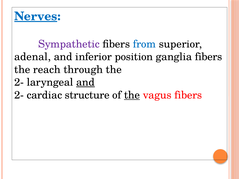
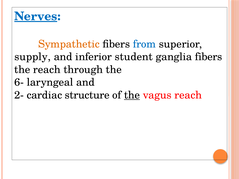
Sympathetic colour: purple -> orange
adenal: adenal -> supply
position: position -> student
2- at (19, 82): 2- -> 6-
and at (85, 82) underline: present -> none
vagus fibers: fibers -> reach
